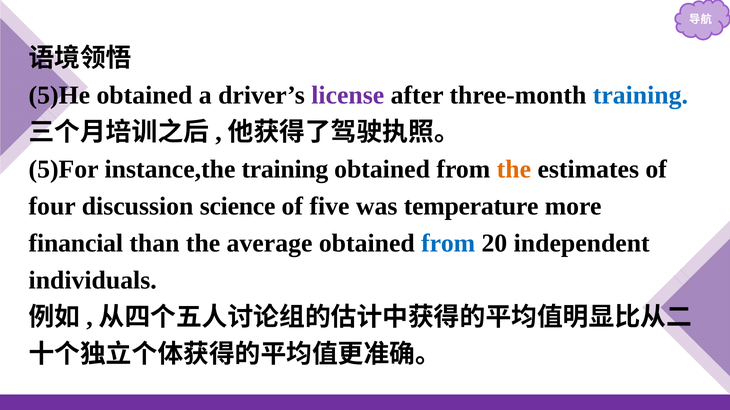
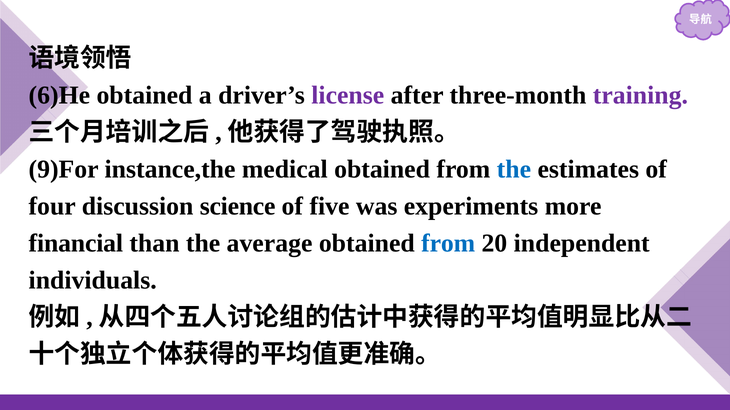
5)He: 5)He -> 6)He
training at (640, 95) colour: blue -> purple
5)For: 5)For -> 9)For
instance,the training: training -> medical
the at (514, 169) colour: orange -> blue
temperature: temperature -> experiments
